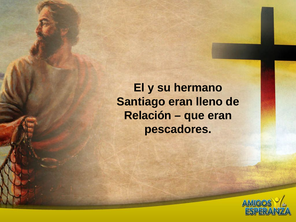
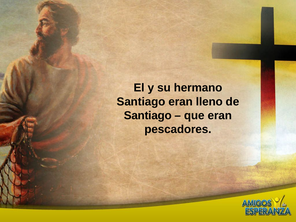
Relación at (148, 115): Relación -> Santiago
